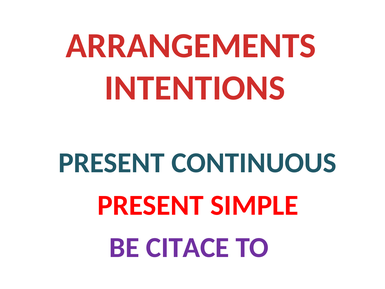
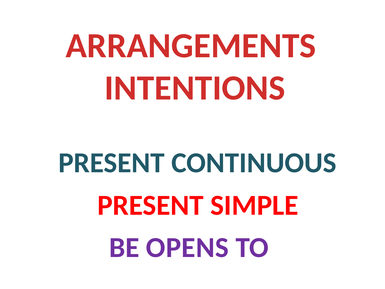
CITACE: CITACE -> OPENS
